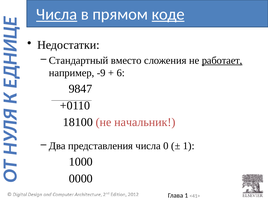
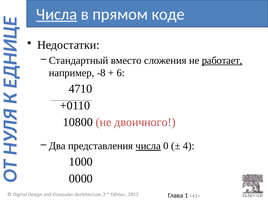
коде underline: present -> none
-9: -9 -> -8
9847: 9847 -> 4710
18100: 18100 -> 10800
начальник: начальник -> двоичного
числа at (148, 146) underline: none -> present
1 at (189, 146): 1 -> 4
